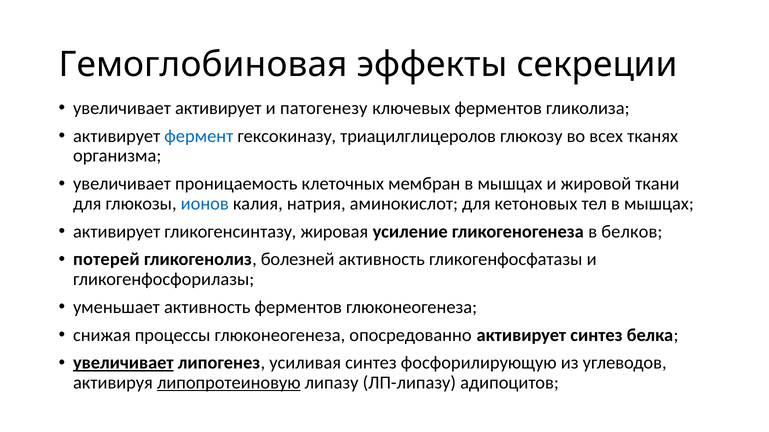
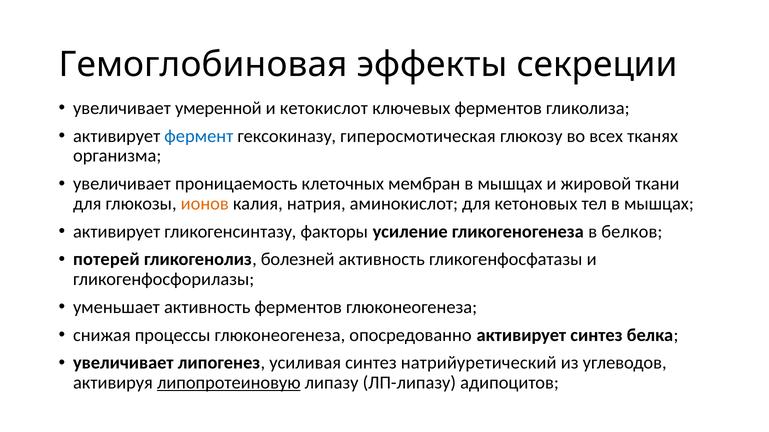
увеличивает активирует: активирует -> умеренной
патогенезу: патогенезу -> кетокислот
триацилглицеролов: триацилглицеролов -> гиперосмотическая
ионов colour: blue -> orange
жировая: жировая -> факторы
увеличивает at (123, 363) underline: present -> none
фосфорилирующую: фосфорилирующую -> натрийуретический
